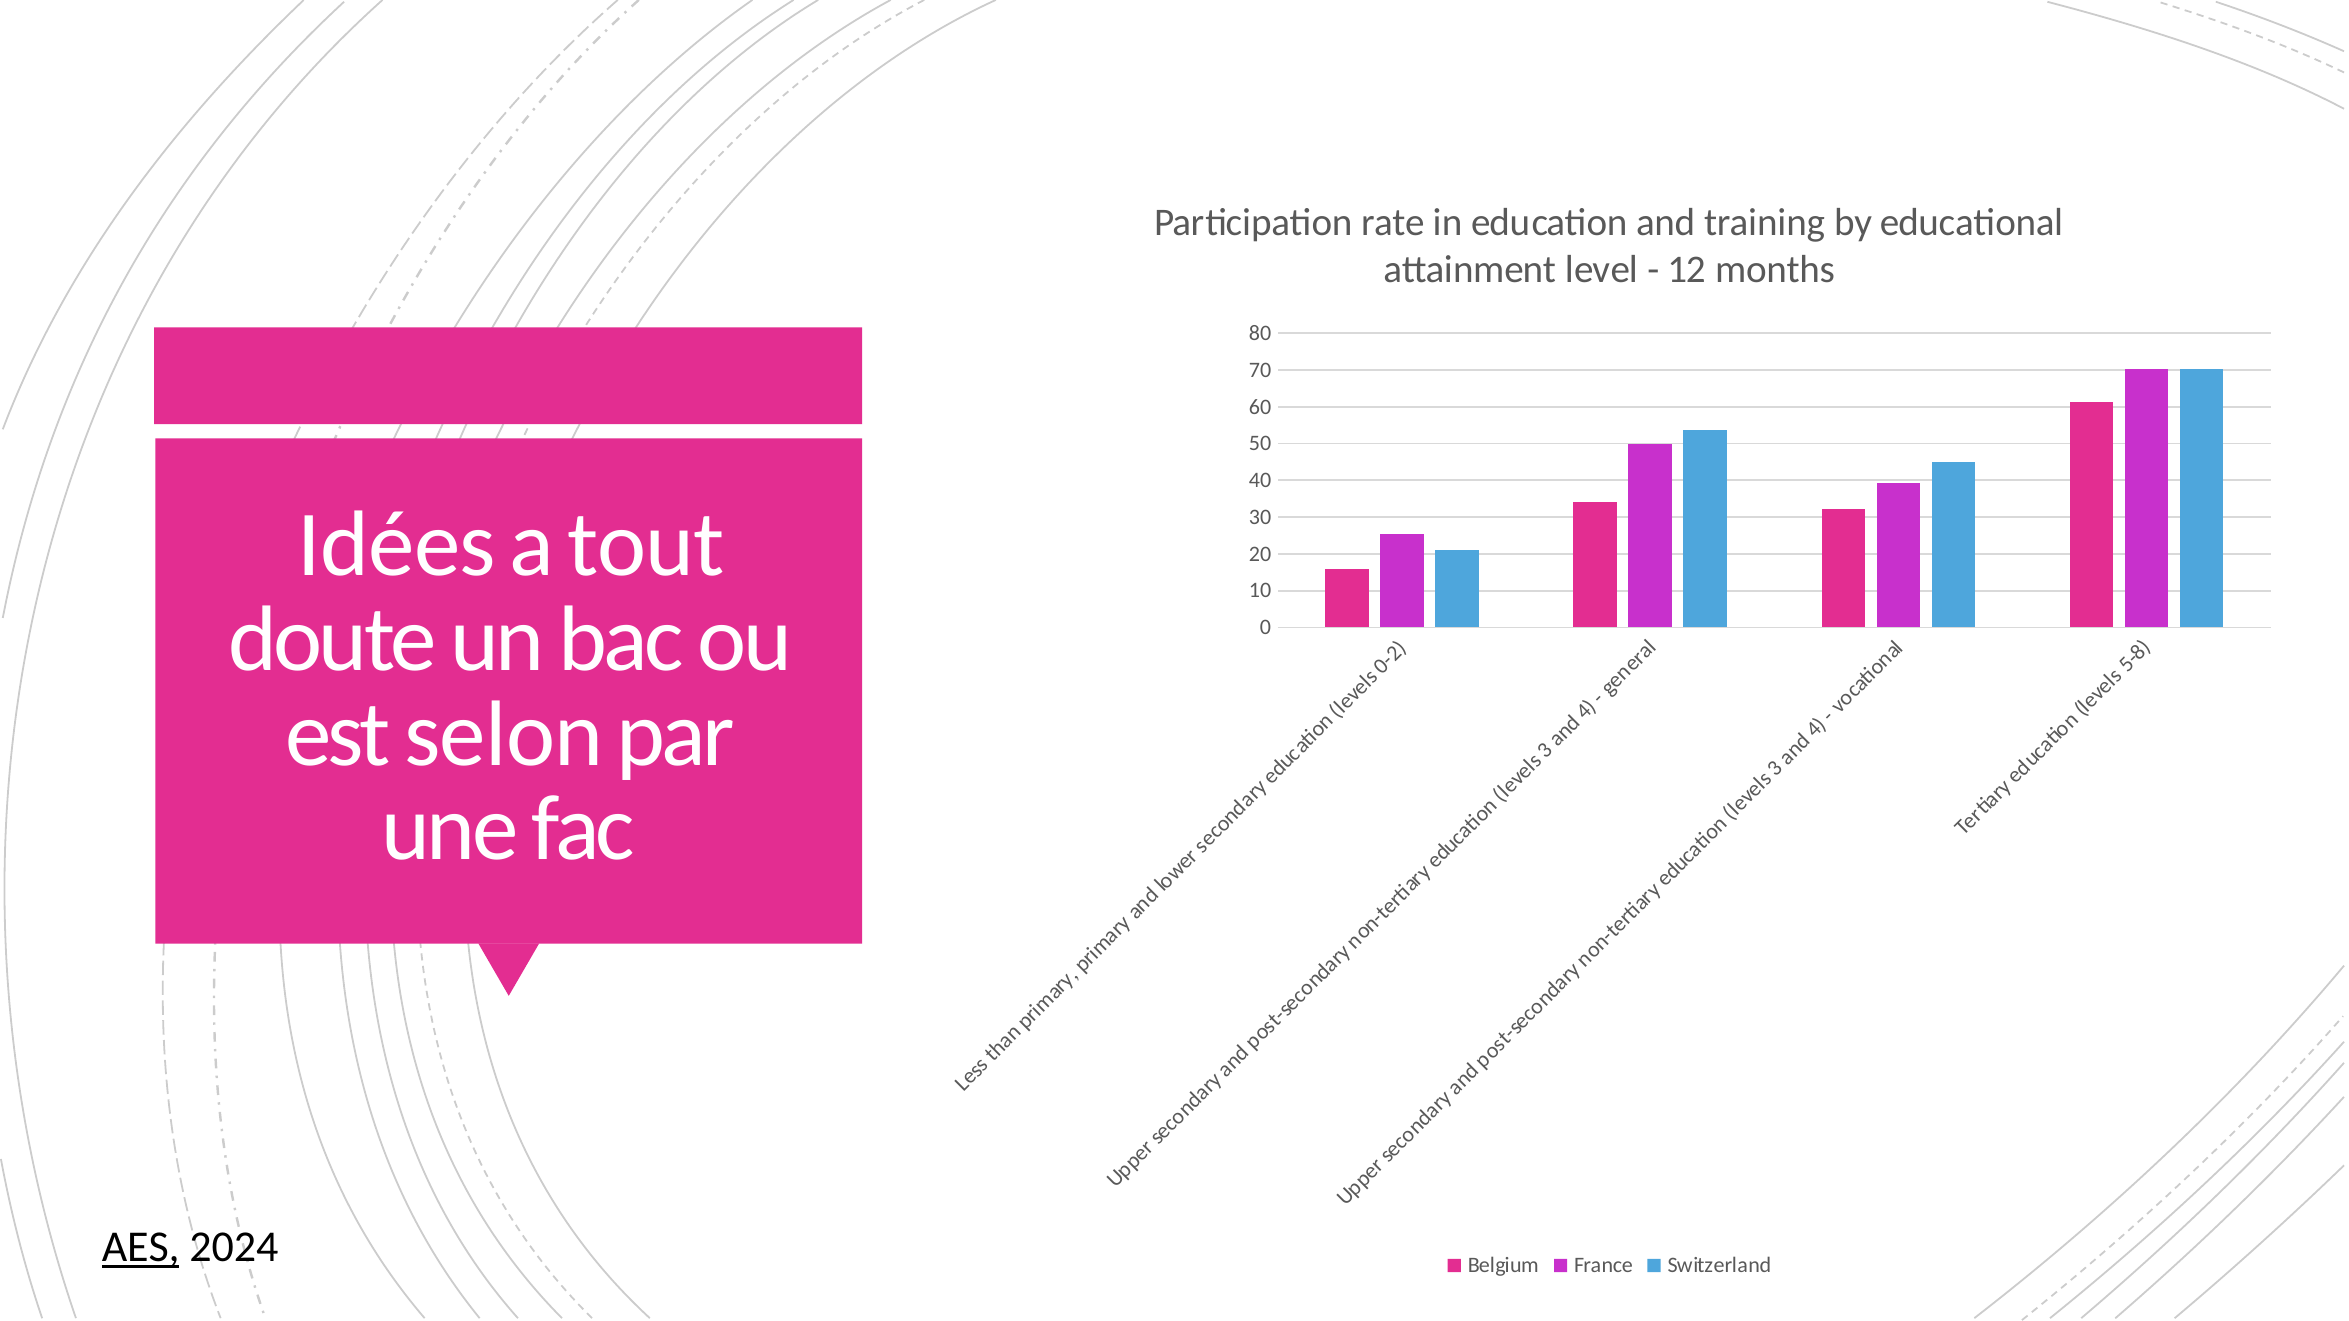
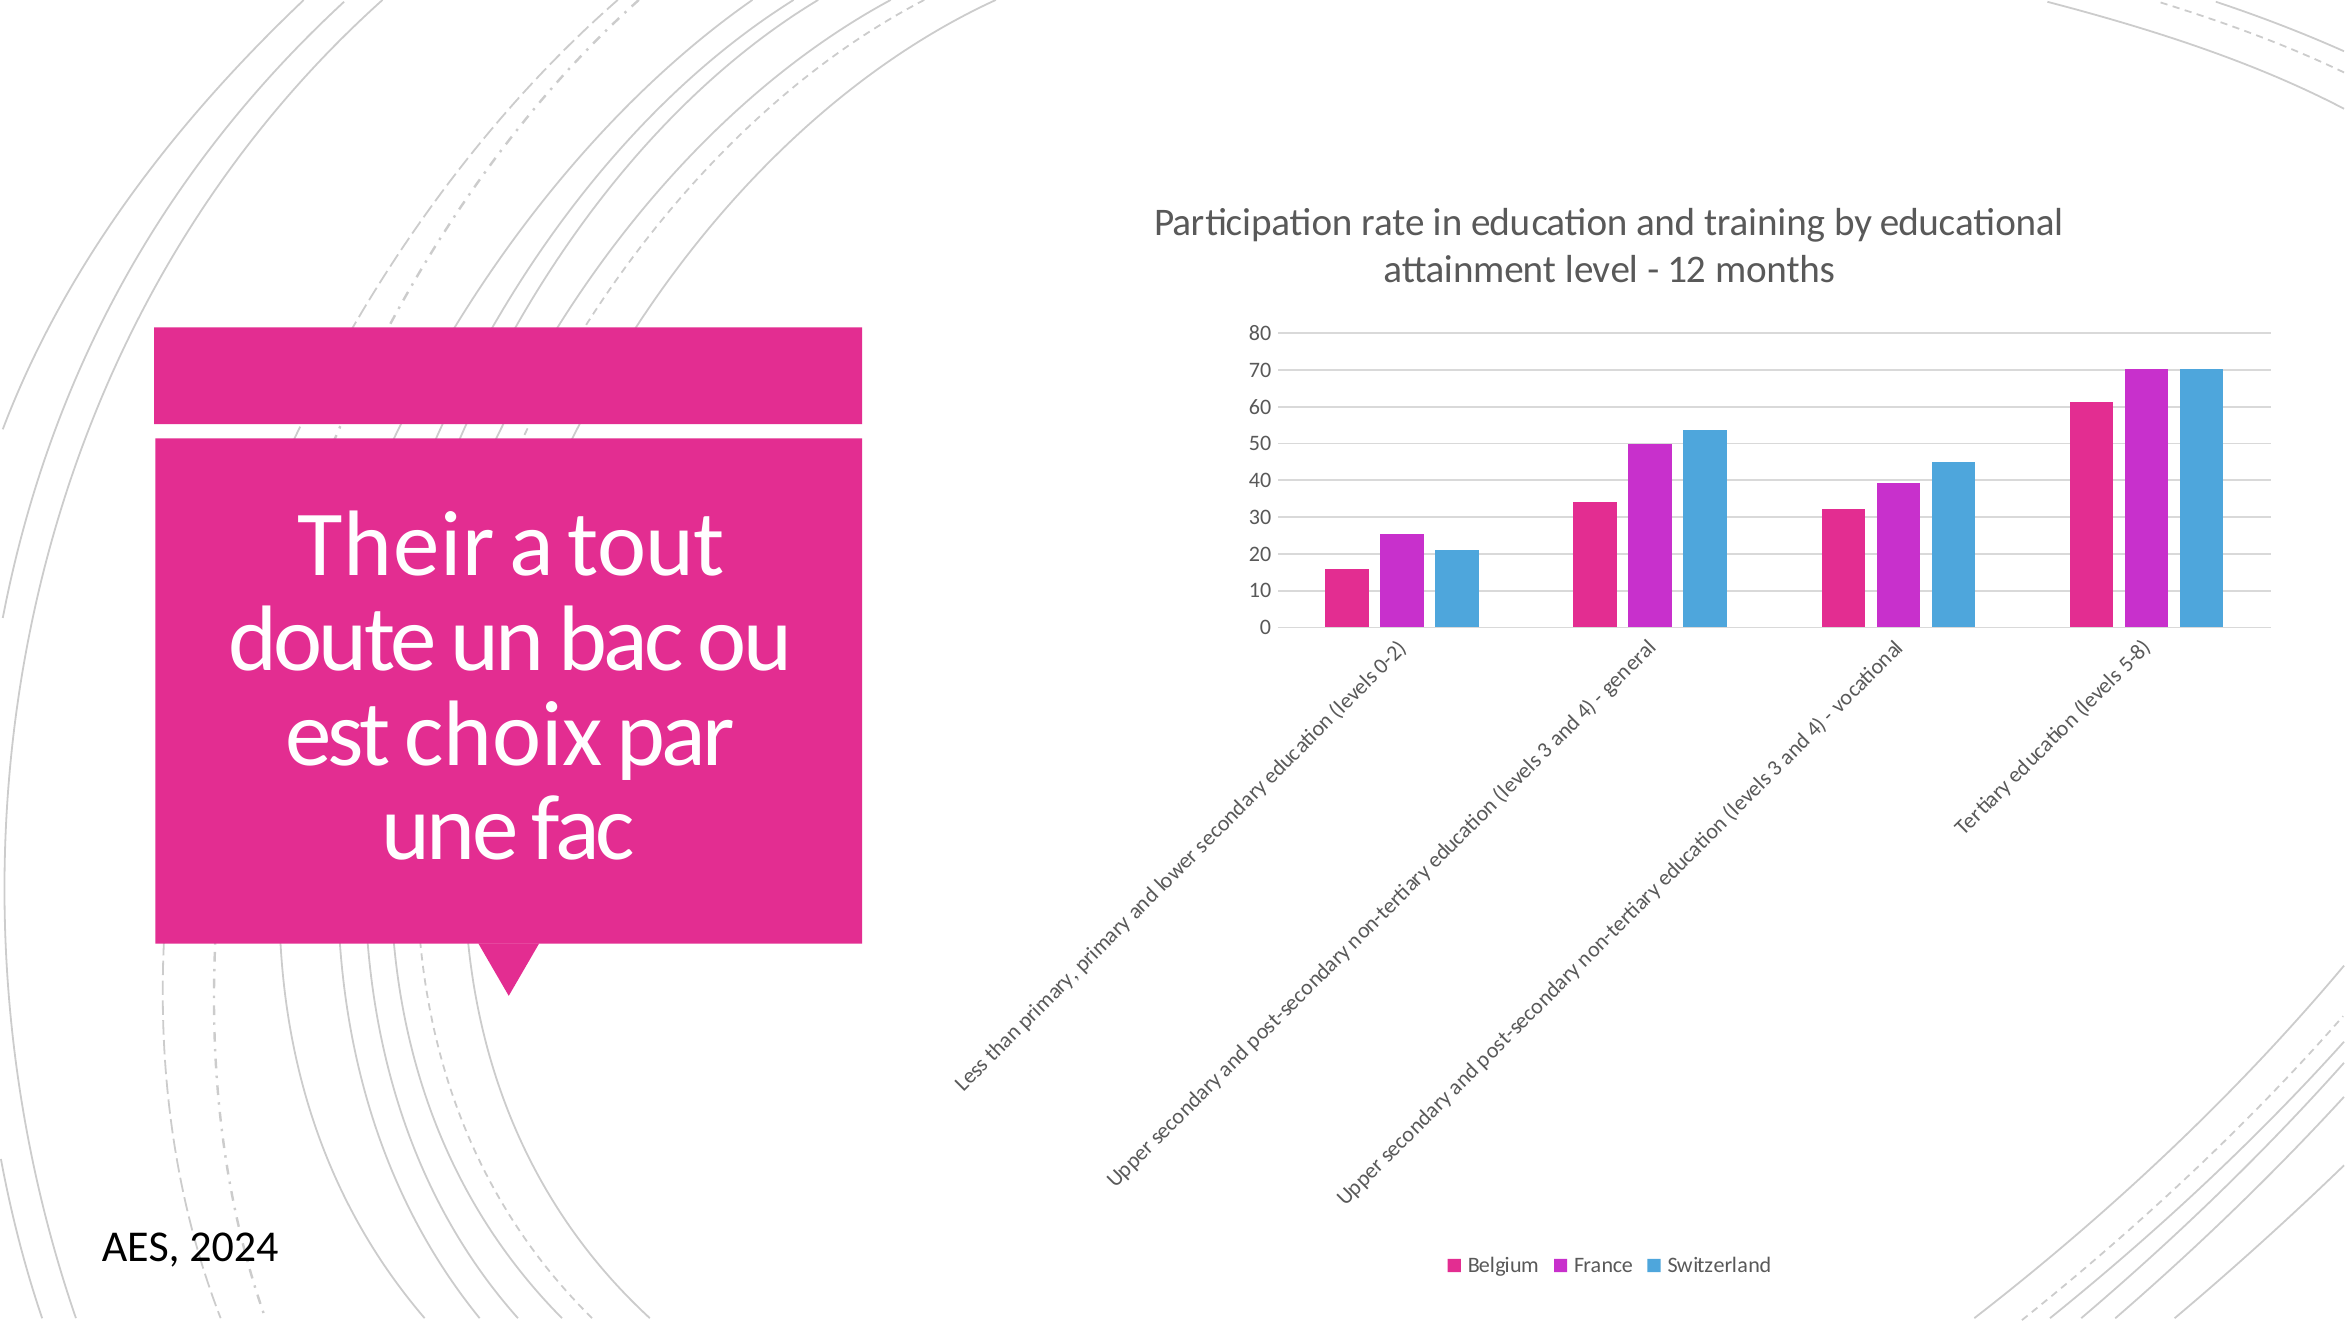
Idées: Idées -> Their
selon: selon -> choix
AES underline: present -> none
